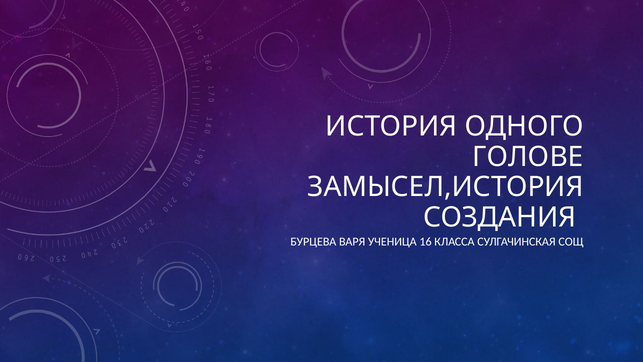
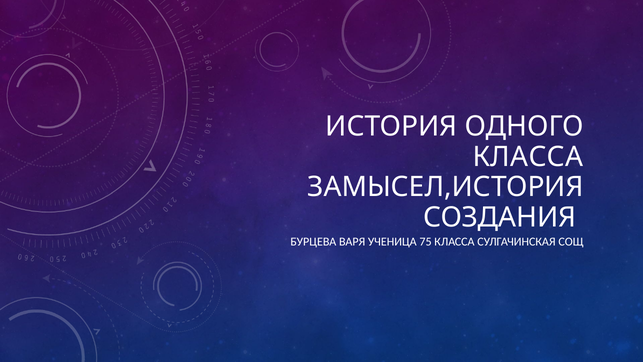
ГОЛОВЕ at (528, 157): ГОЛОВЕ -> КЛАССА
16: 16 -> 75
